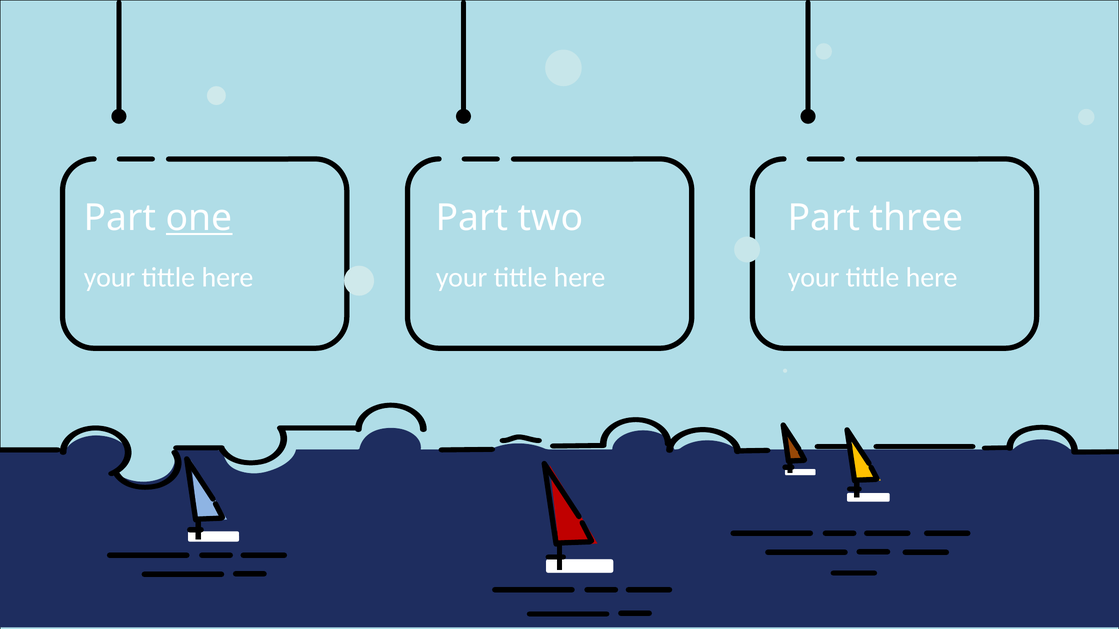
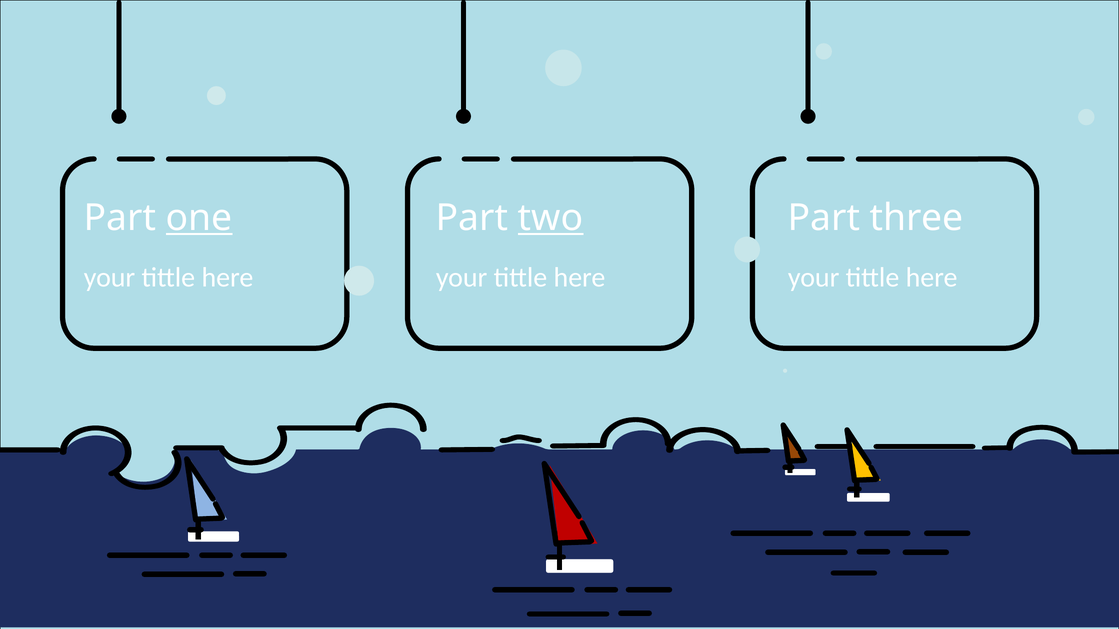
two underline: none -> present
